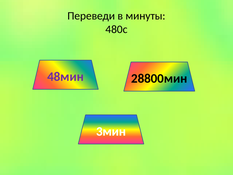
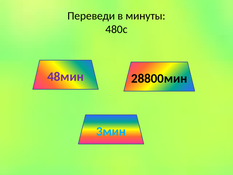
3мин colour: white -> light blue
